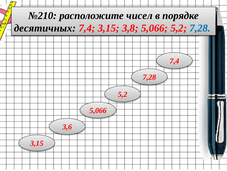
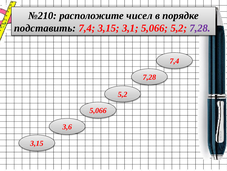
десятичных: десятичных -> подставить
3,8: 3,8 -> 3,1
7,28 at (200, 28) colour: blue -> purple
